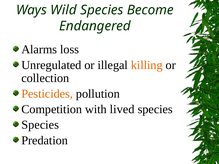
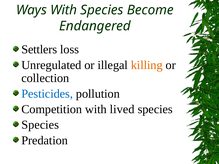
Ways Wild: Wild -> With
Alarms: Alarms -> Settlers
Pesticides colour: orange -> blue
